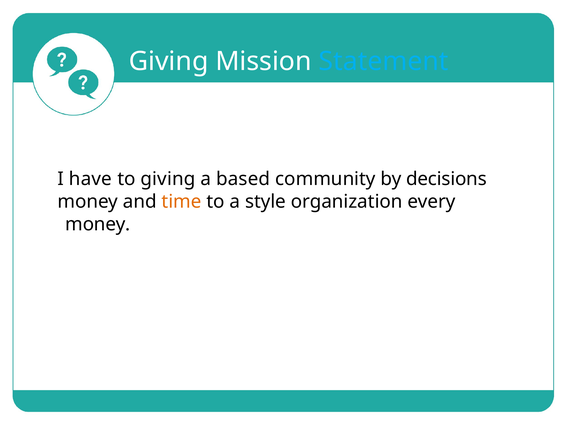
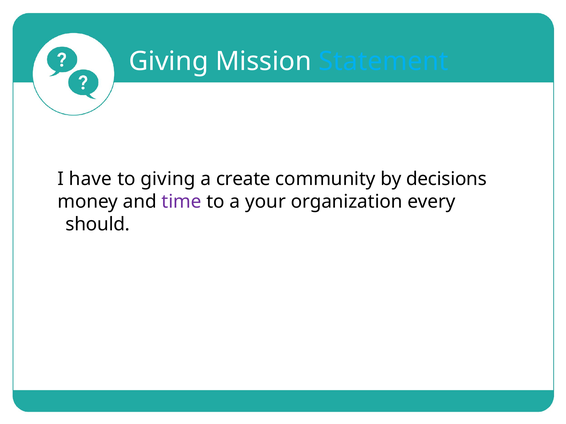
based: based -> create
time colour: orange -> purple
style: style -> your
money at (98, 225): money -> should
